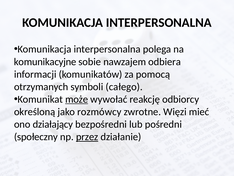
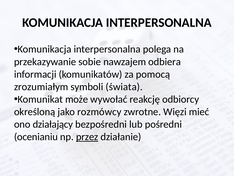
komunikacyjne: komunikacyjne -> przekazywanie
otrzymanych: otrzymanych -> zrozumiałym
całego: całego -> świata
może underline: present -> none
społeczny: społeczny -> ocenianiu
